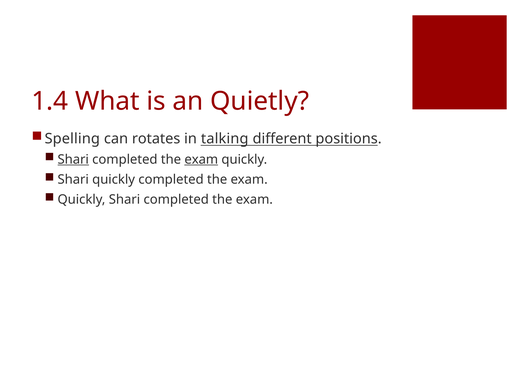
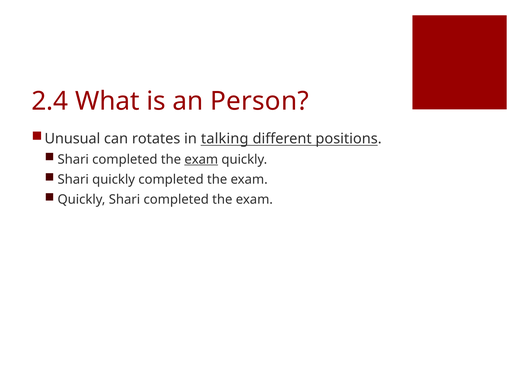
1.4: 1.4 -> 2.4
Quietly: Quietly -> Person
Spelling: Spelling -> Unusual
Shari at (73, 160) underline: present -> none
